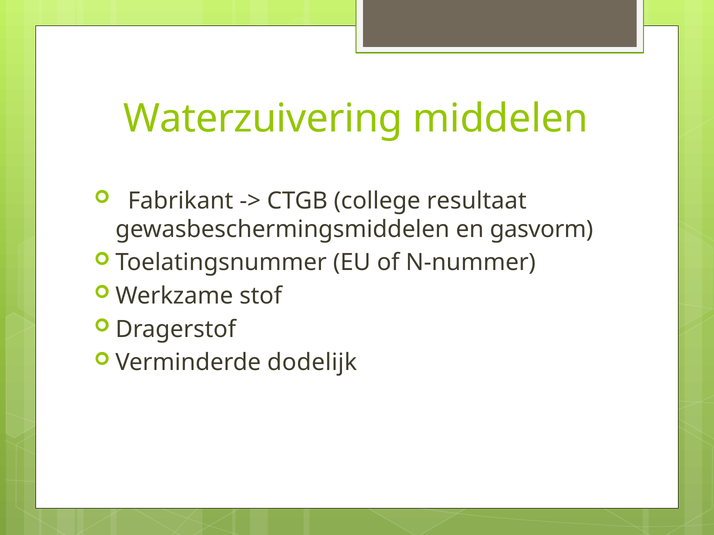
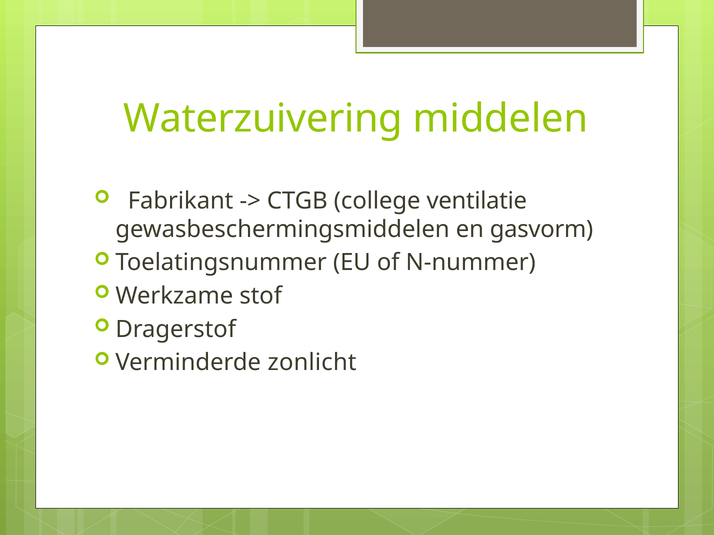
resultaat: resultaat -> ventilatie
dodelijk: dodelijk -> zonlicht
